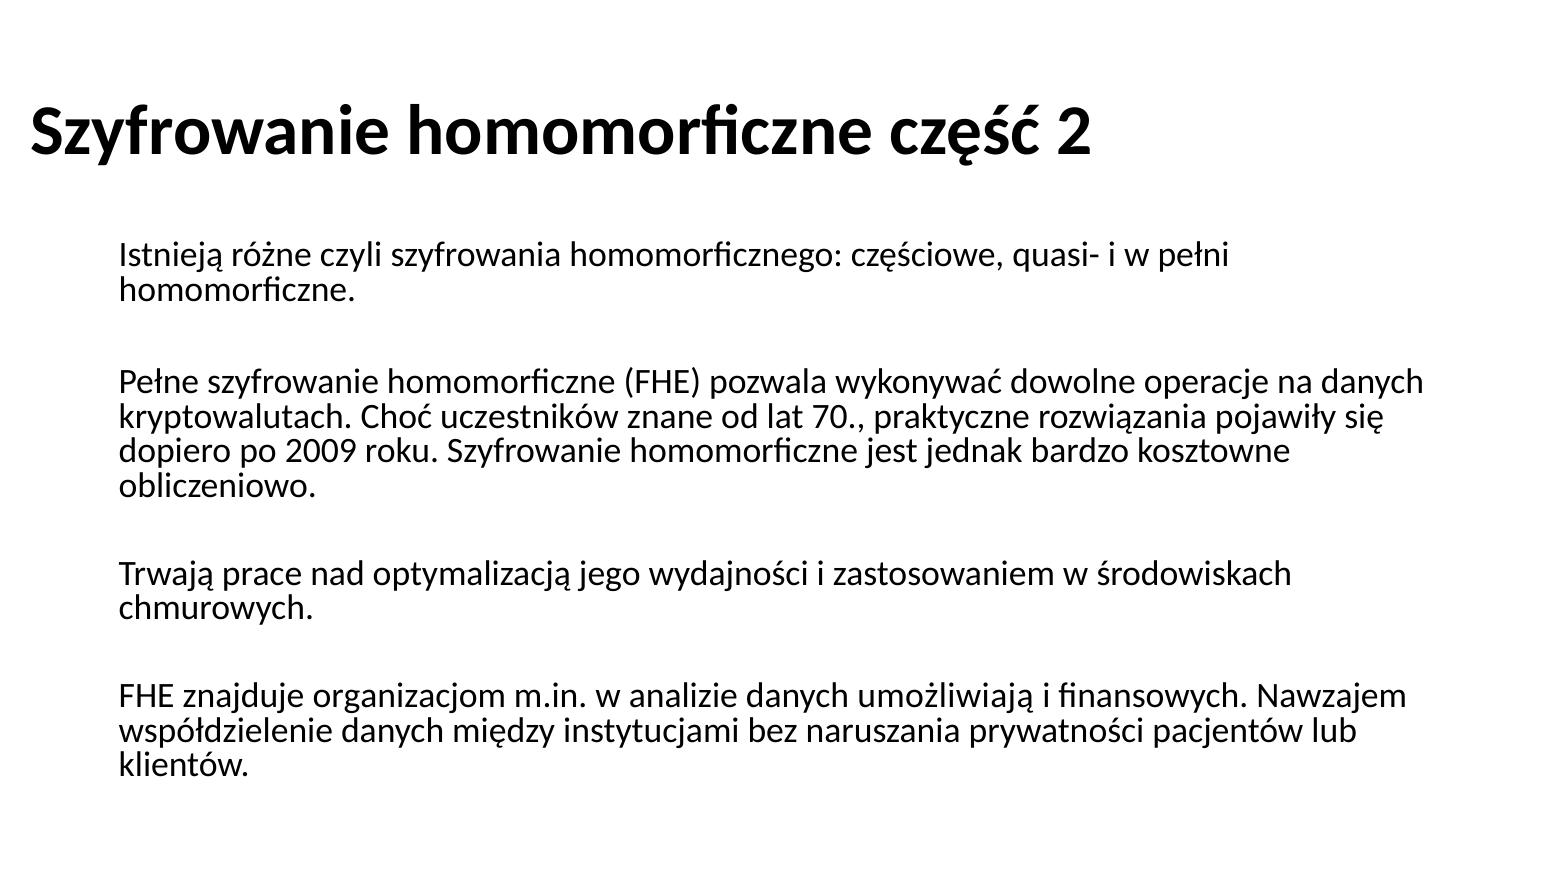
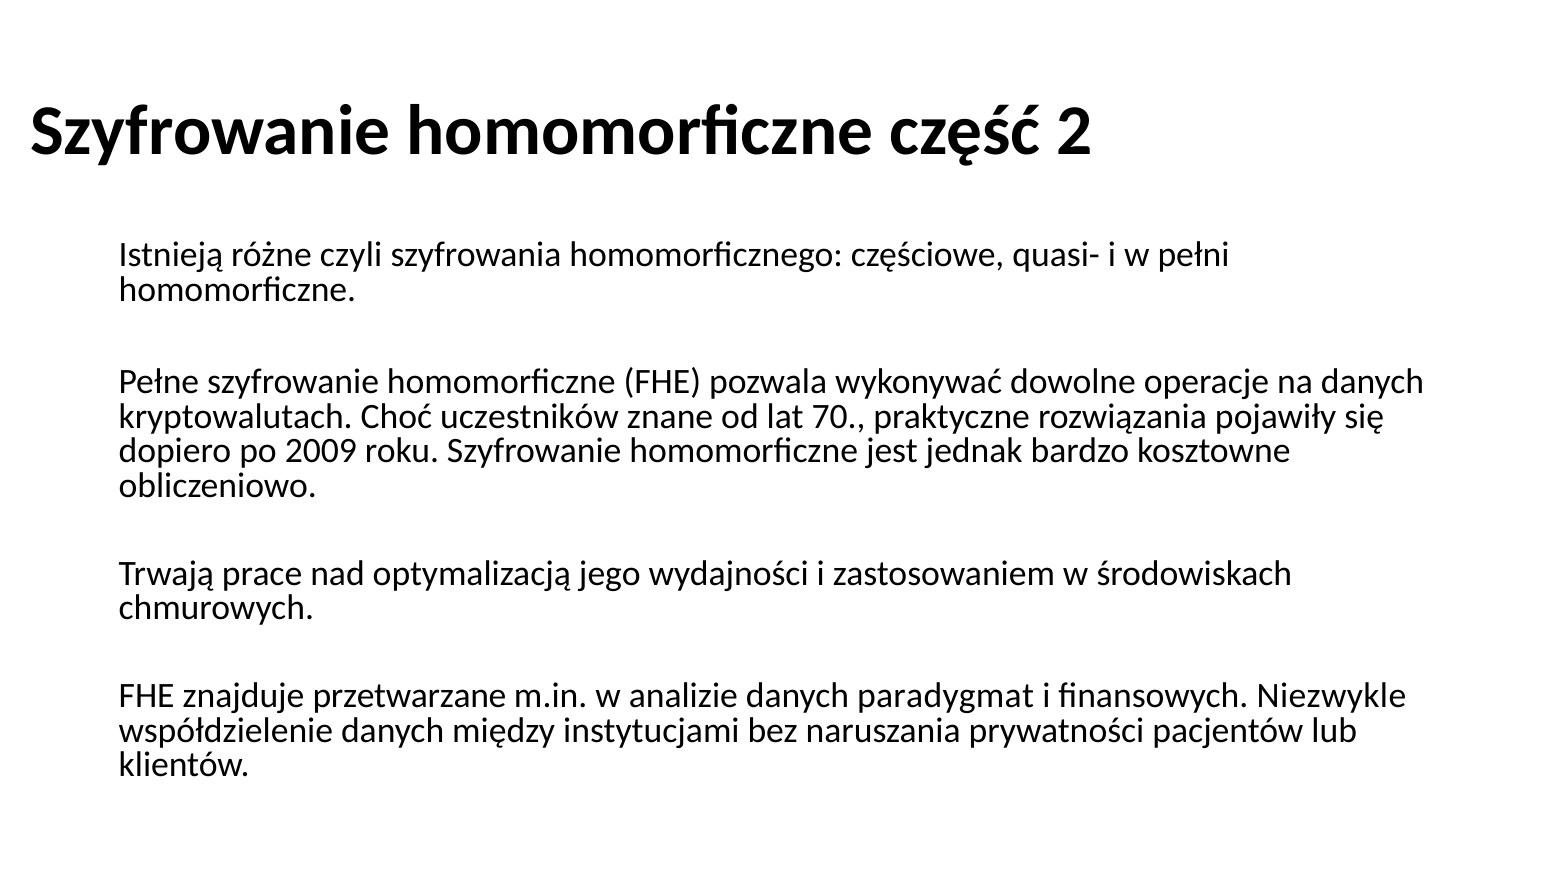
organizacjom: organizacjom -> przetwarzane
umożliwiają: umożliwiają -> paradygmat
Nawzajem: Nawzajem -> Niezwykle
